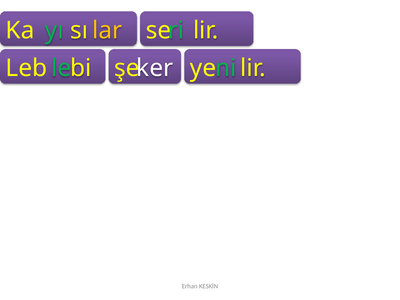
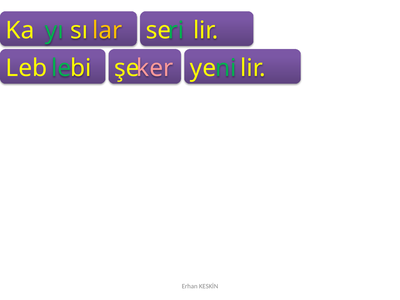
ker colour: white -> pink
